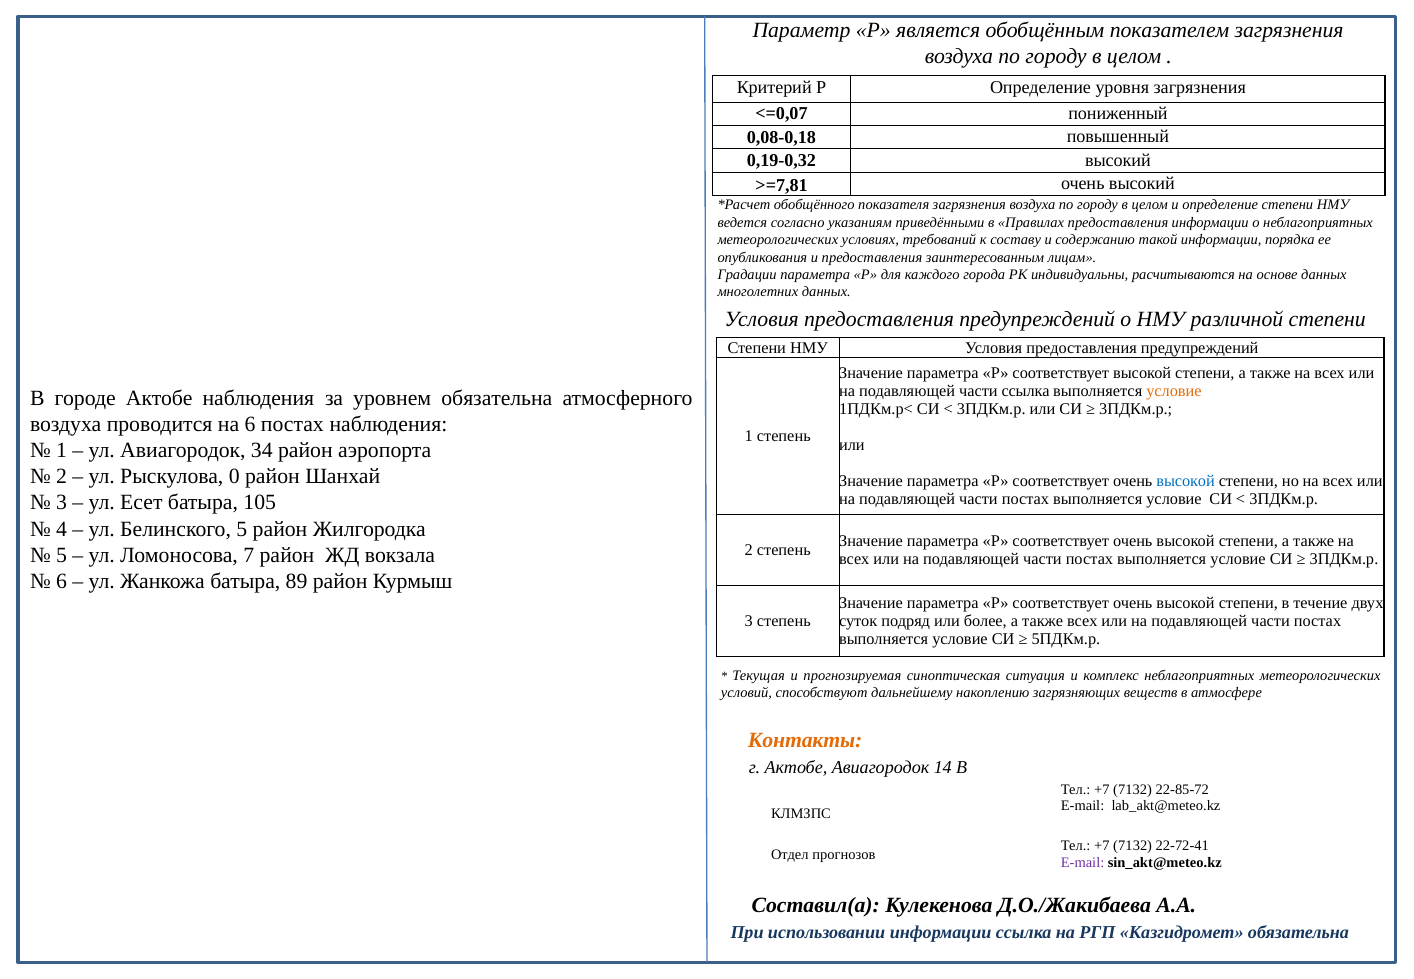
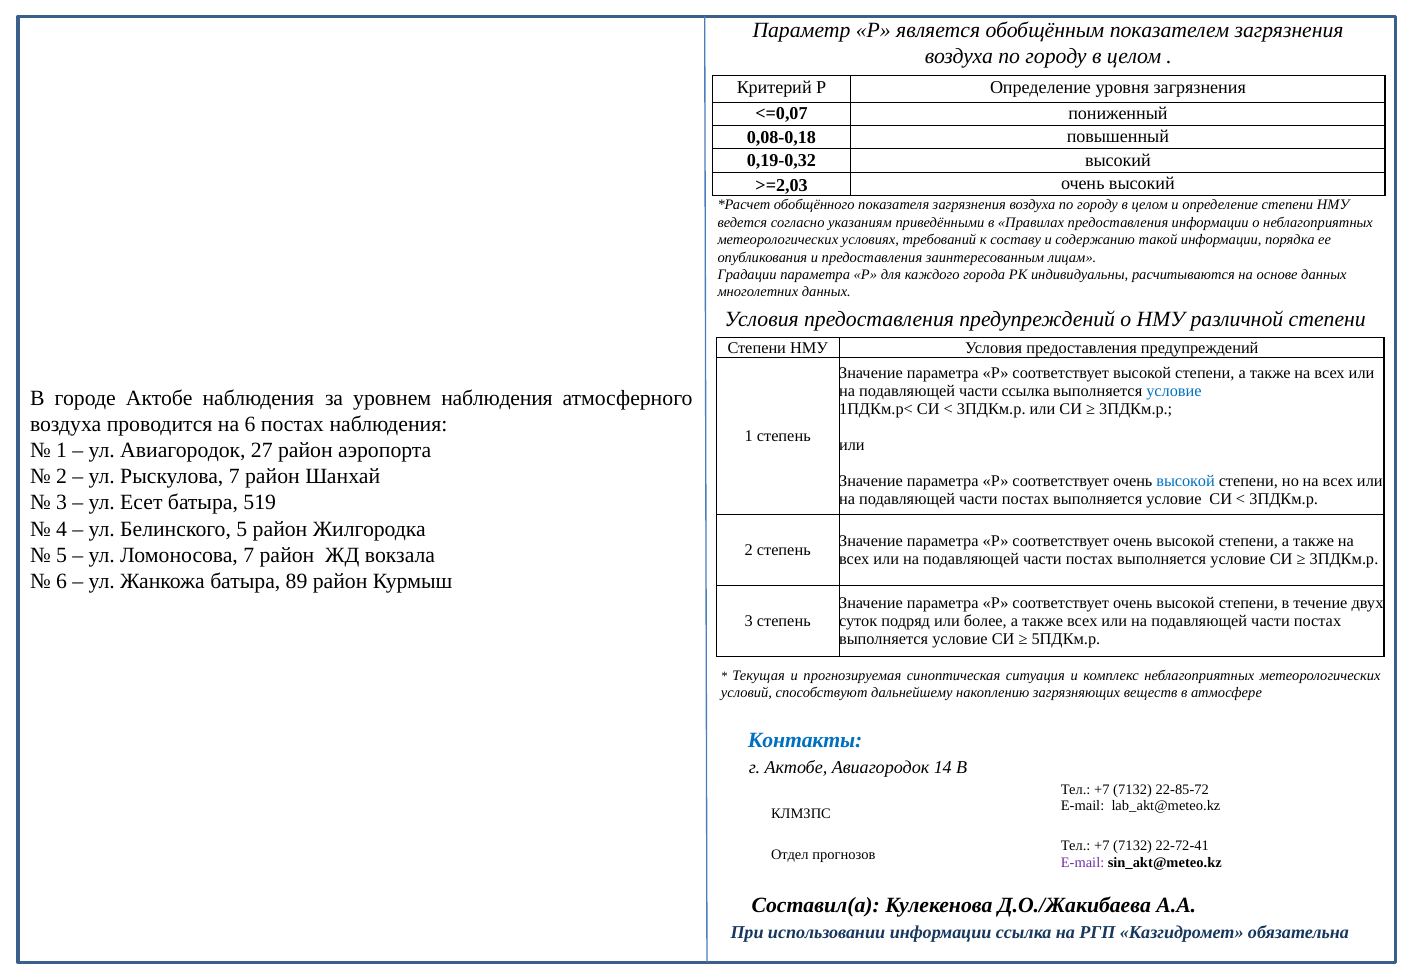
>=7,81: >=7,81 -> >=2,03
условие at (1174, 391) colour: orange -> blue
уровнем обязательна: обязательна -> наблюдения
34: 34 -> 27
Рыскулова 0: 0 -> 7
105: 105 -> 519
Контакты colour: orange -> blue
